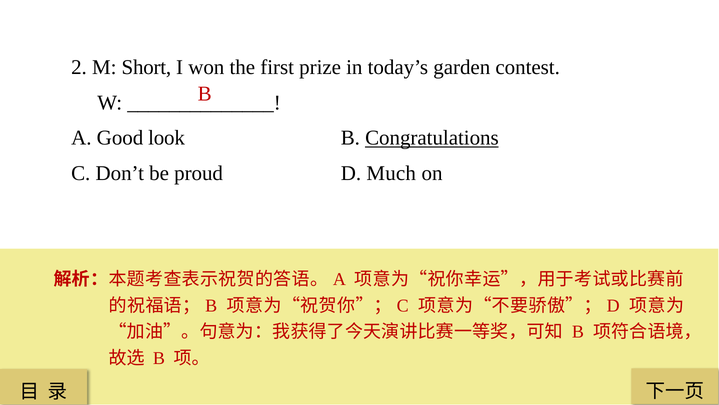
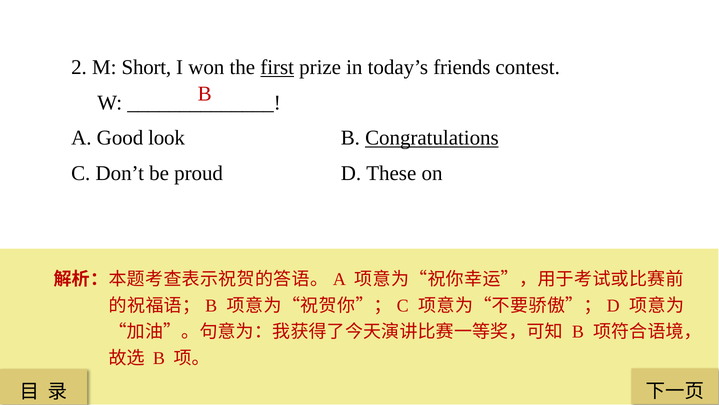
first underline: none -> present
garden: garden -> friends
Much: Much -> These
